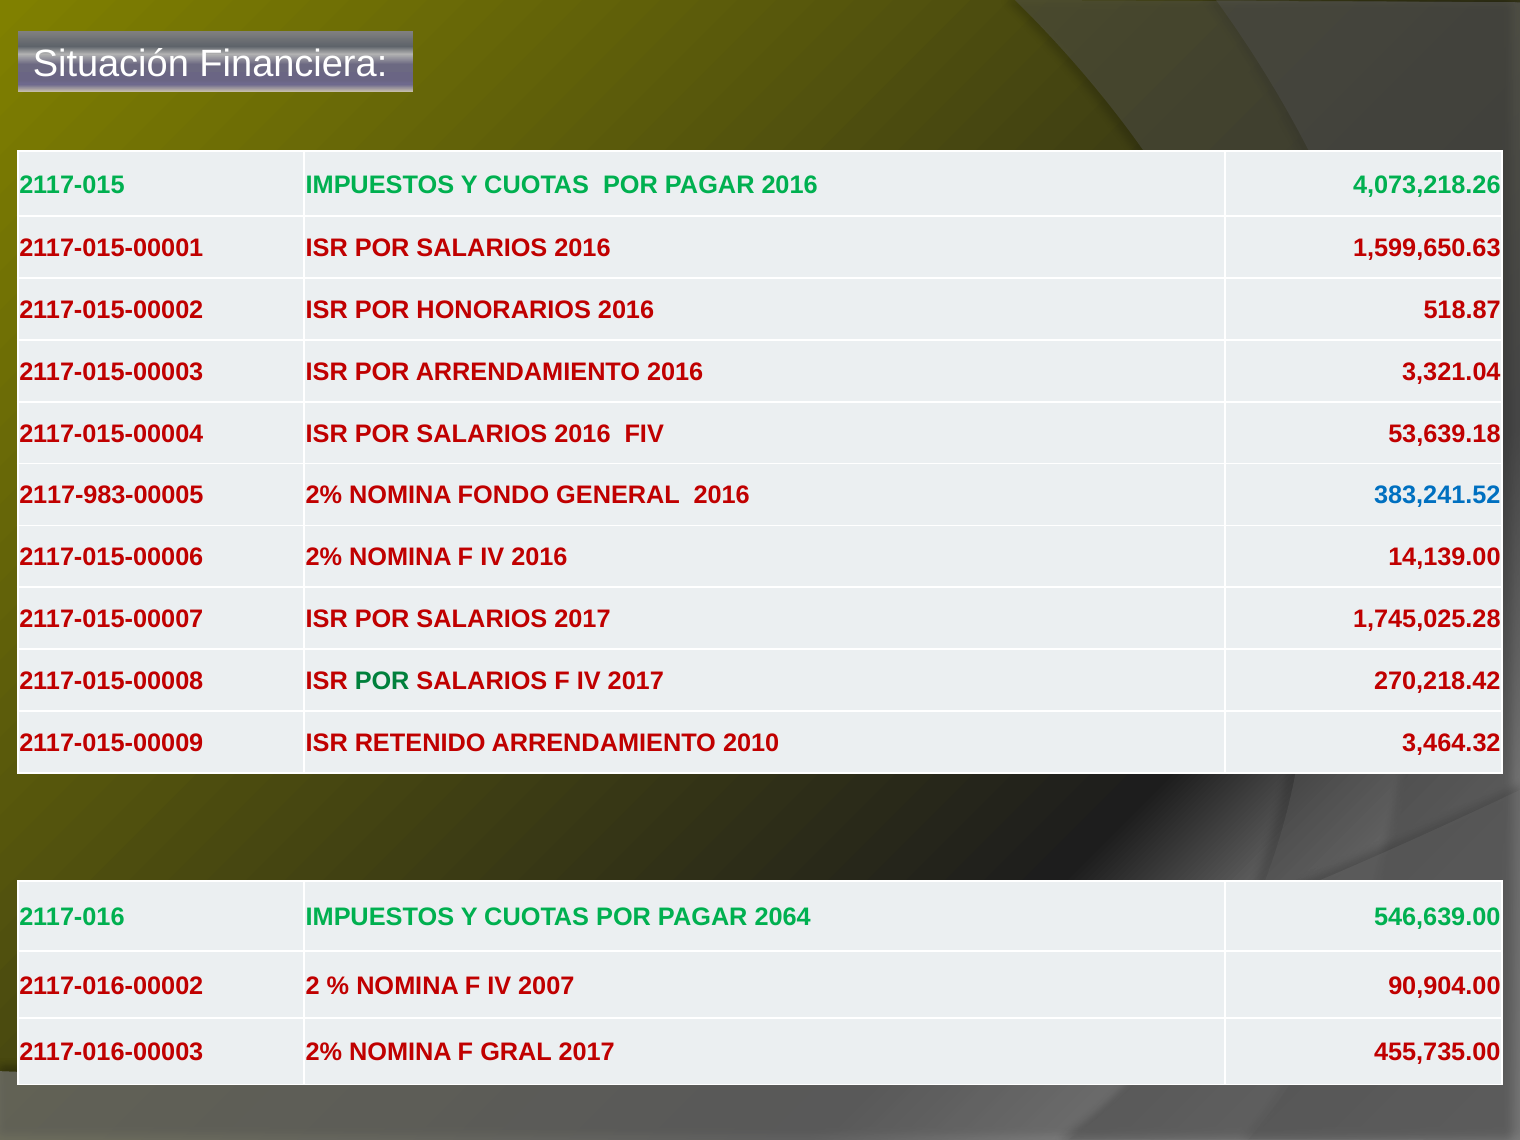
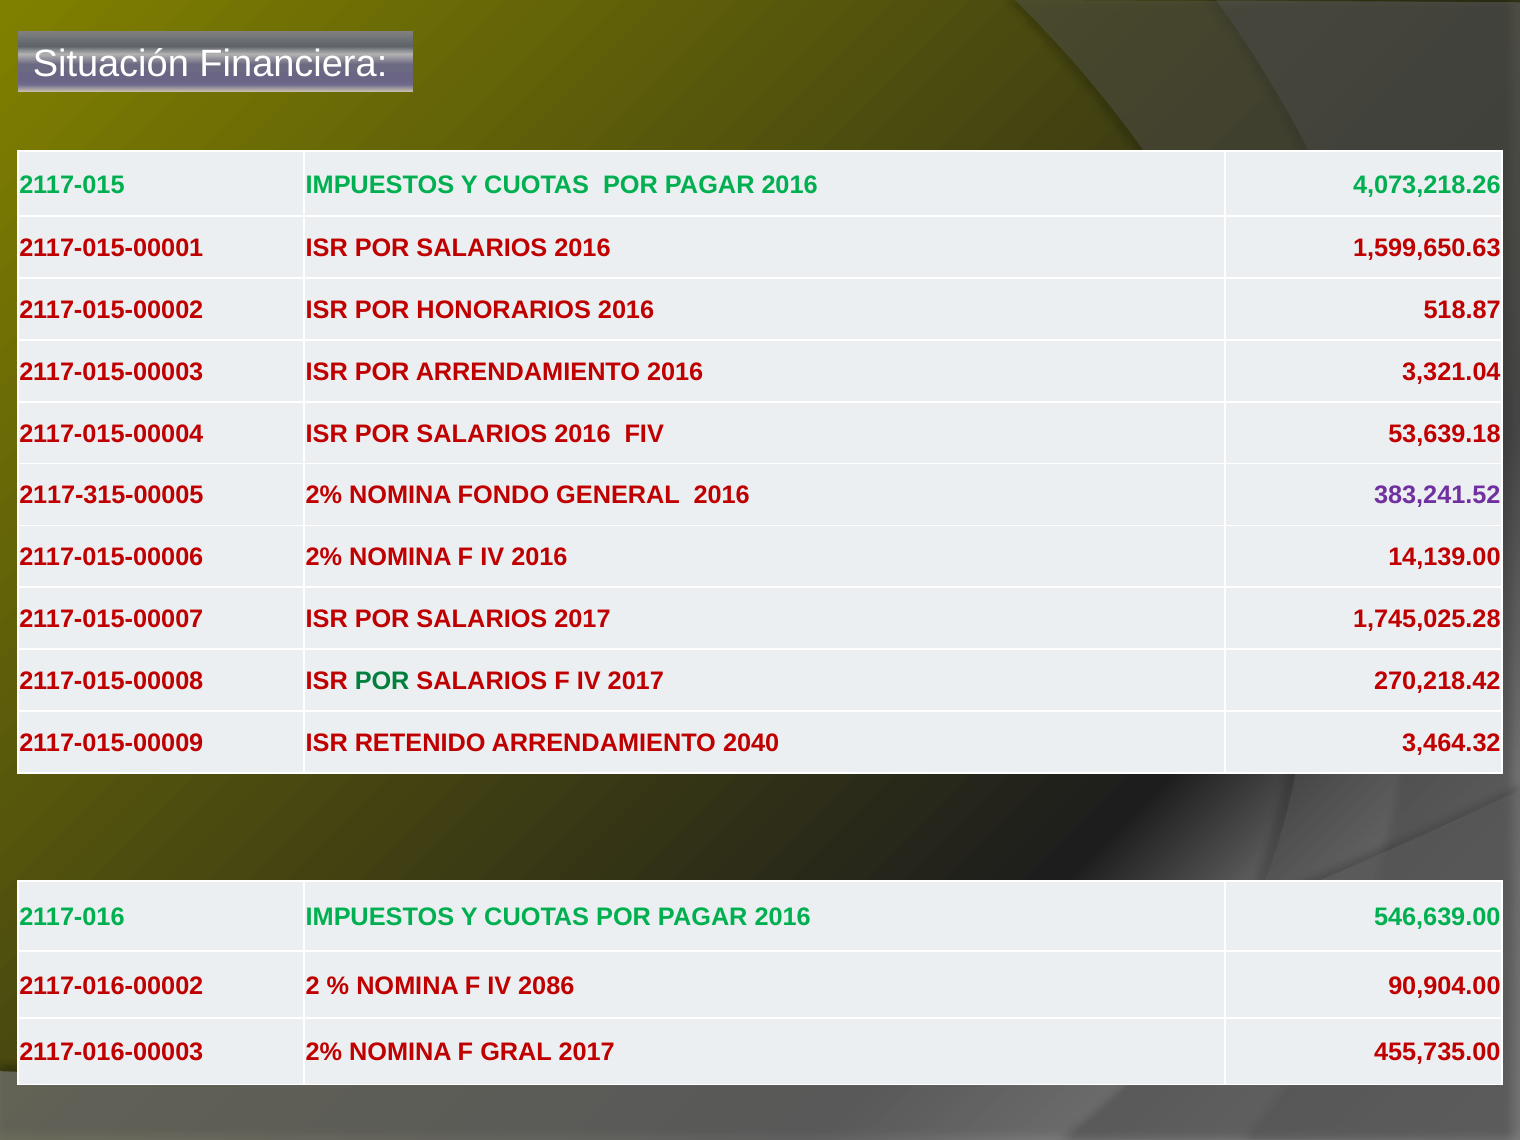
2117-983-00005: 2117-983-00005 -> 2117-315-00005
383,241.52 colour: blue -> purple
2010: 2010 -> 2040
2064 at (783, 917): 2064 -> 2016
2007: 2007 -> 2086
